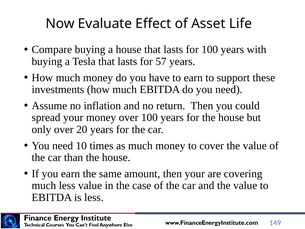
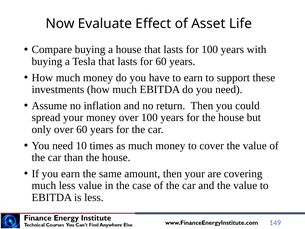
for 57: 57 -> 60
over 20: 20 -> 60
